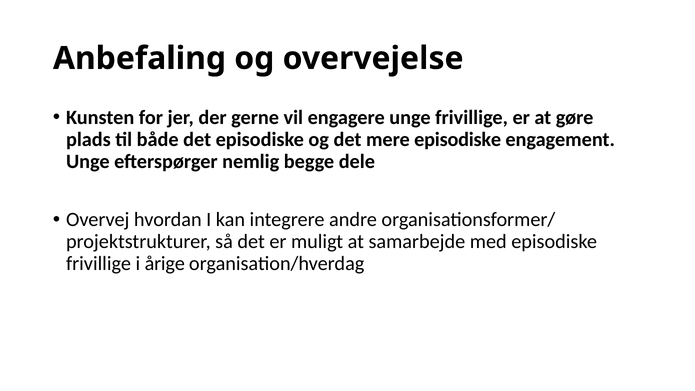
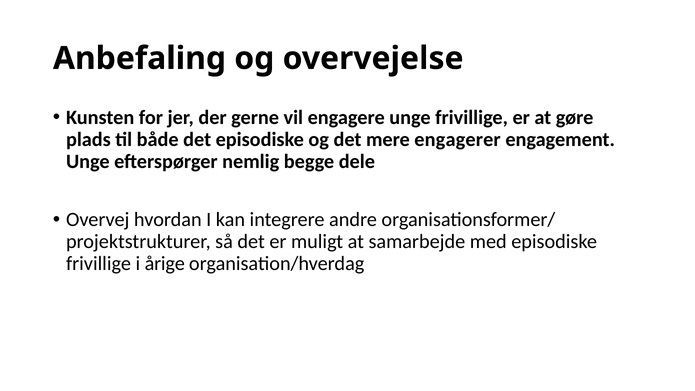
mere episodiske: episodiske -> engagerer
